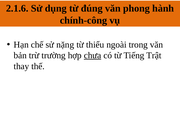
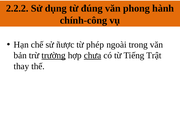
2.1.6: 2.1.6 -> 2.2.2
nặng: nặng -> ñược
thiểu: thiểu -> phép
trường underline: none -> present
